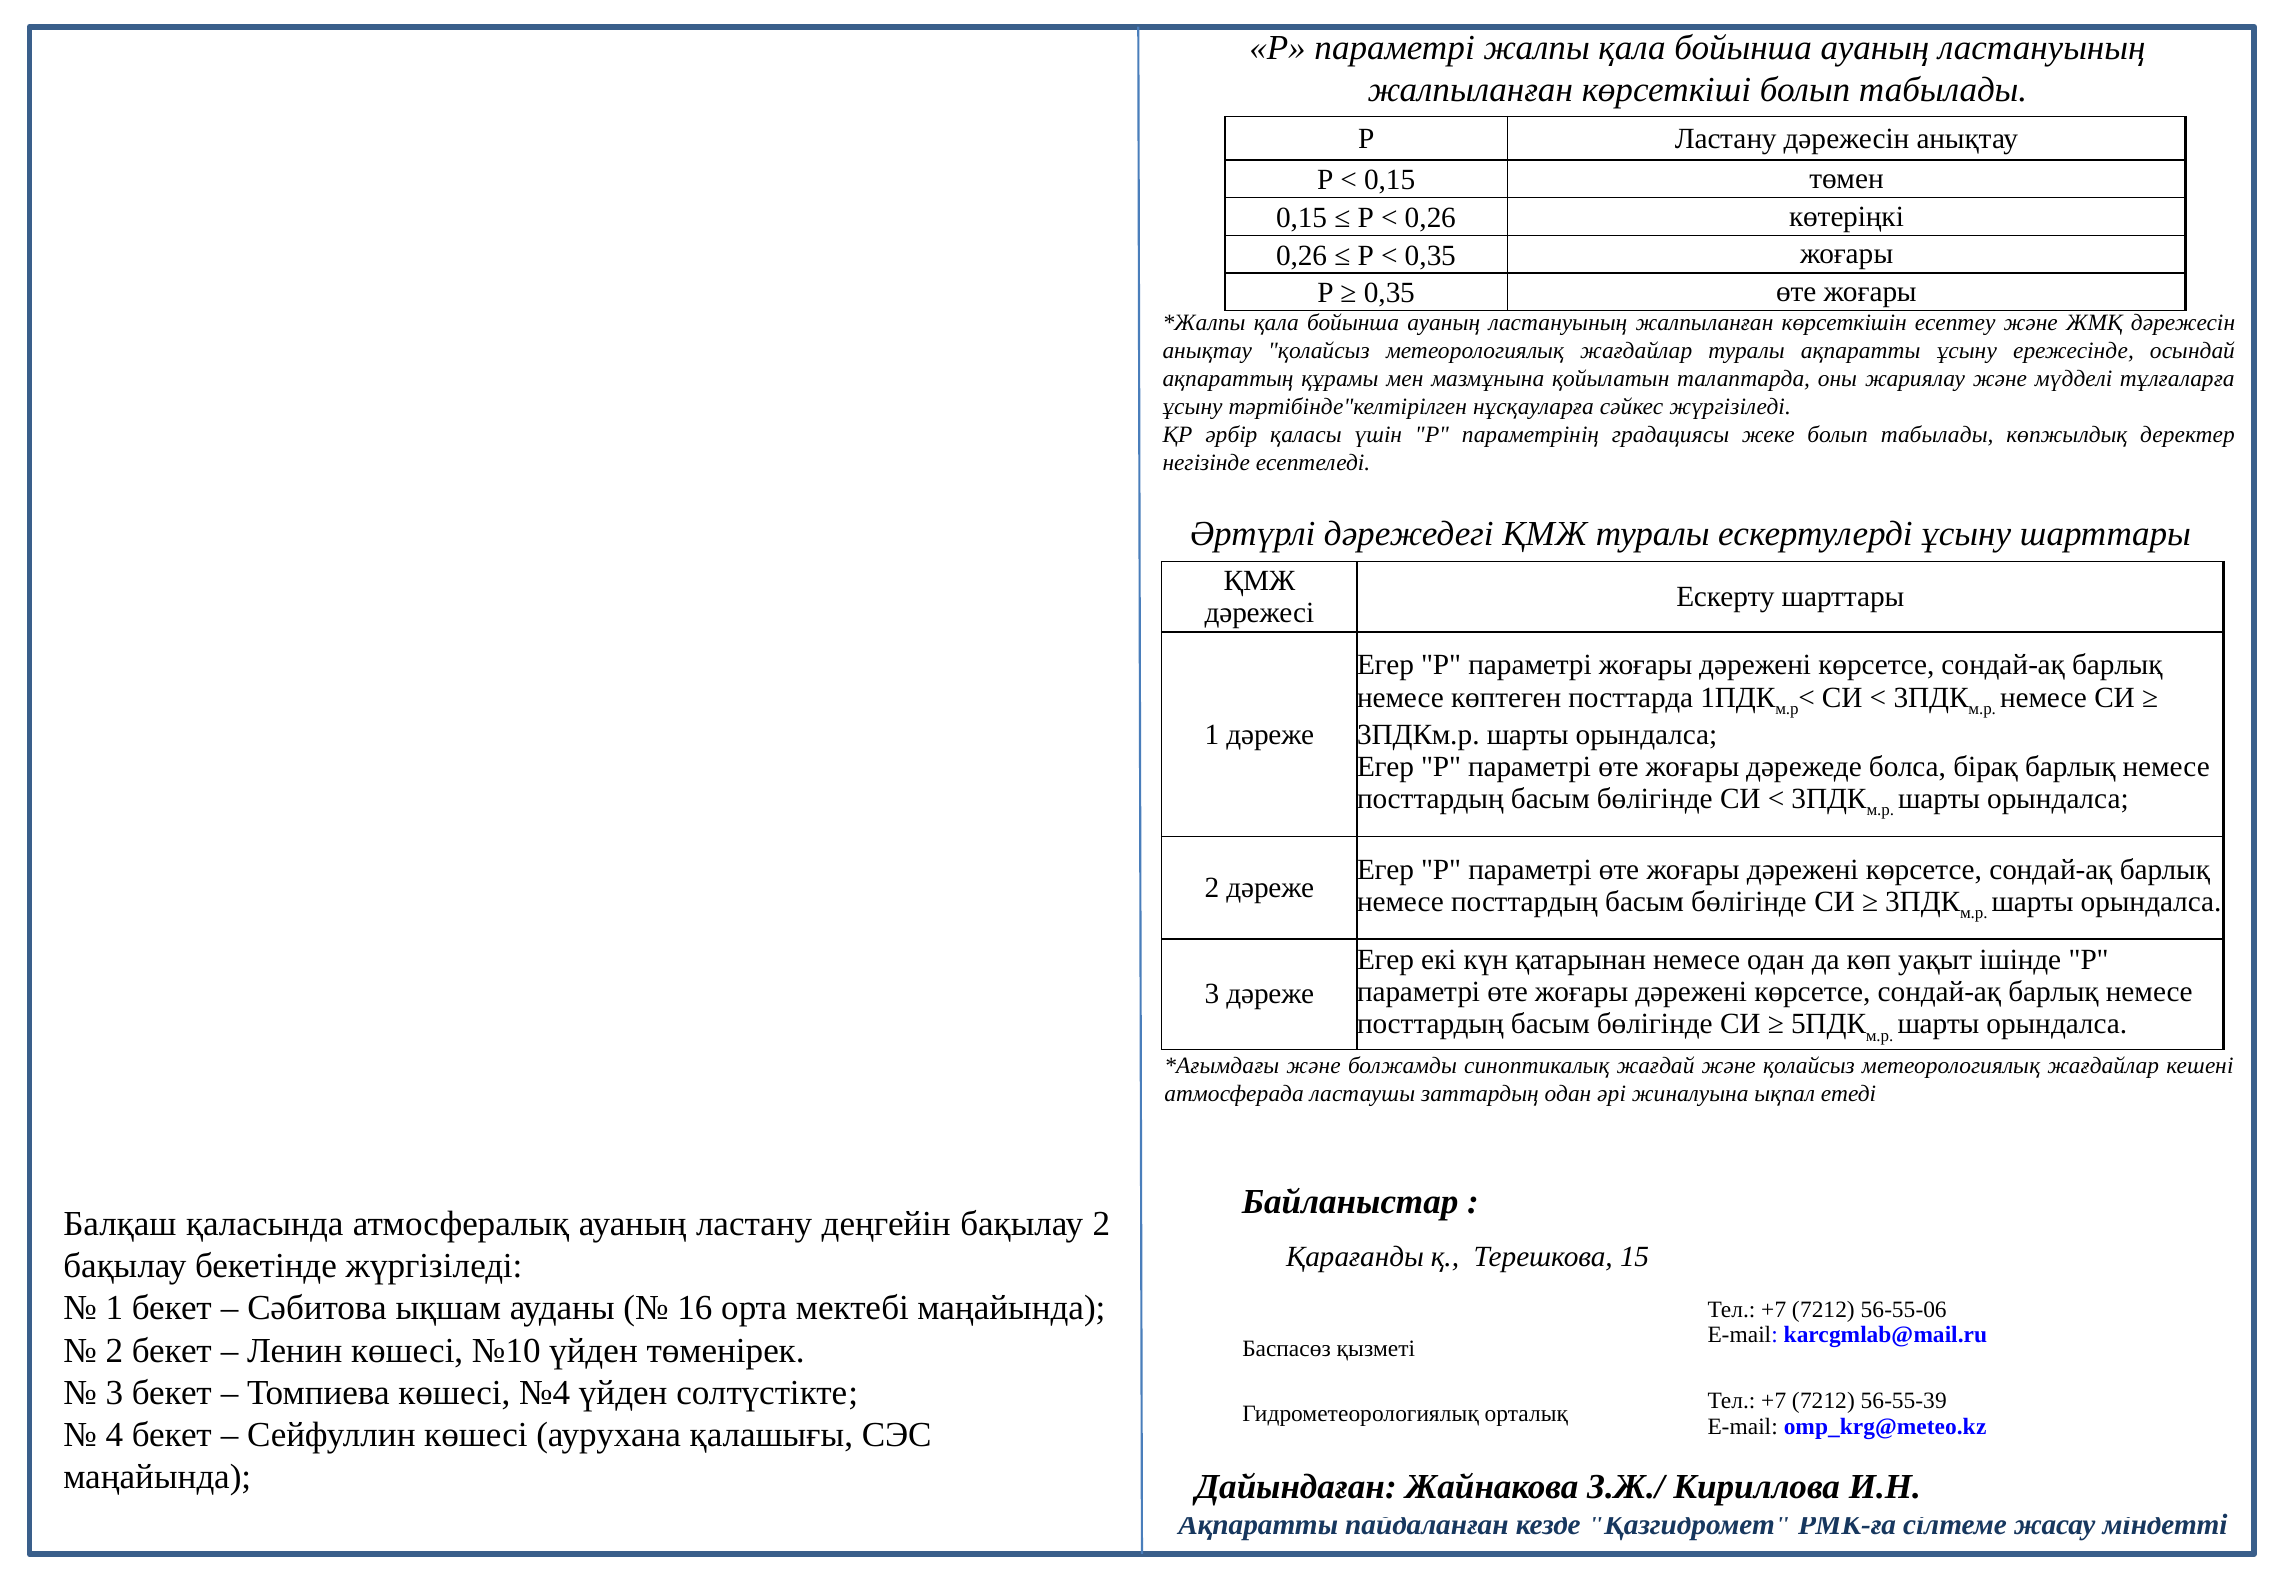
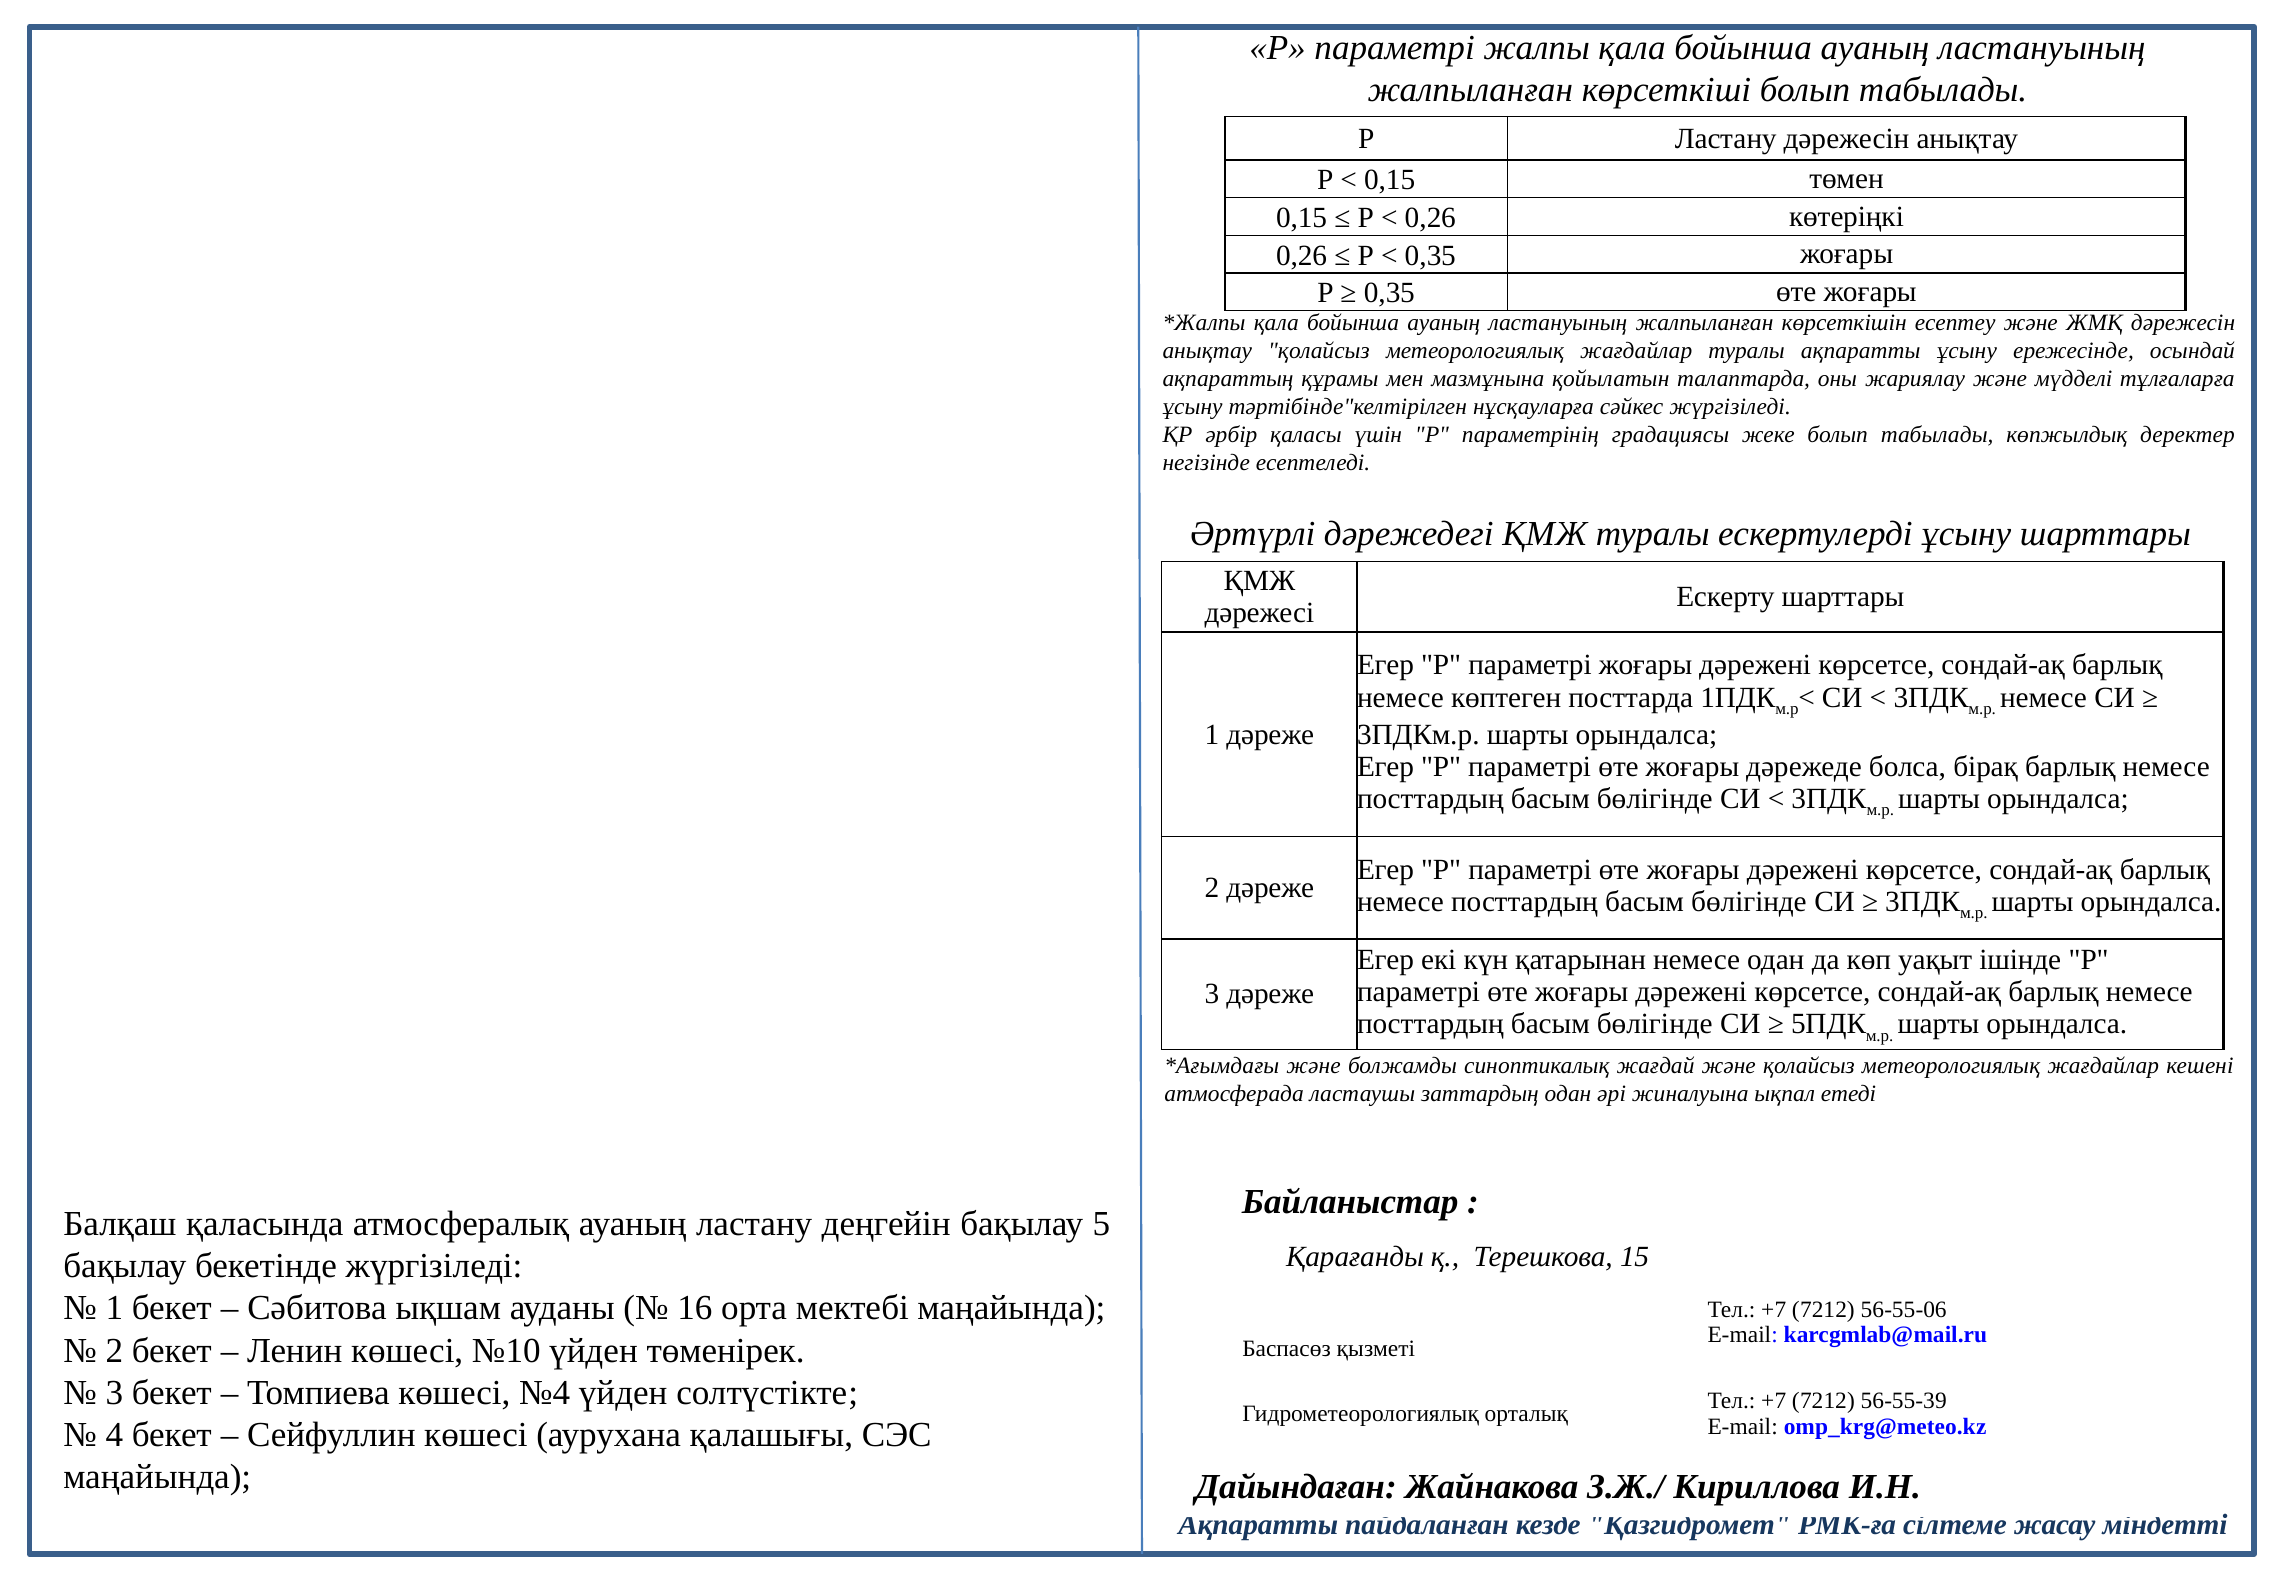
бақылау 2: 2 -> 5
